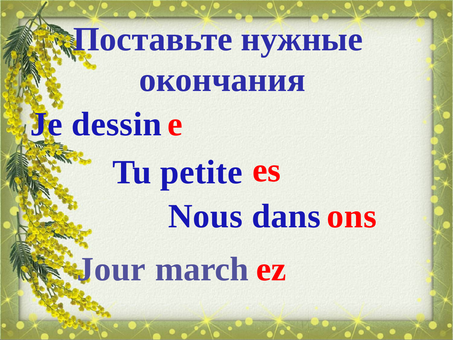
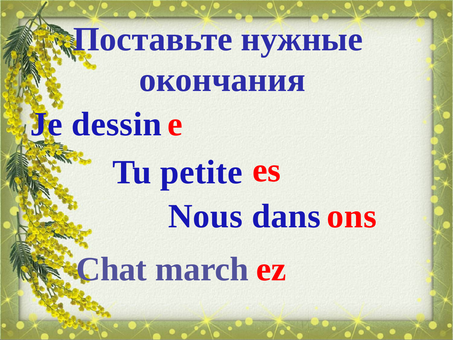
Jour: Jour -> Chat
